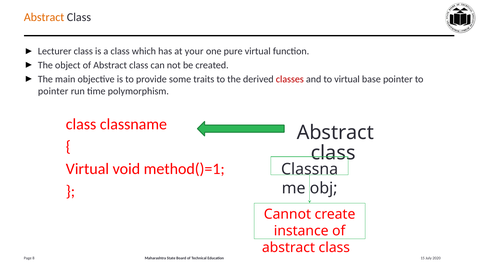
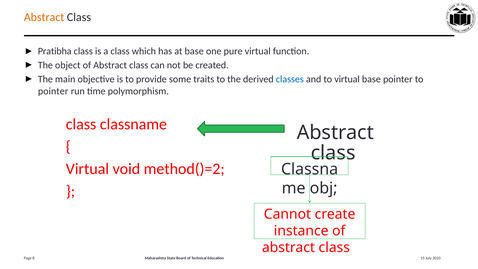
Lecturer: Lecturer -> Pratibha
at your: your -> base
classes colour: red -> blue
method()=1: method()=1 -> method()=2
